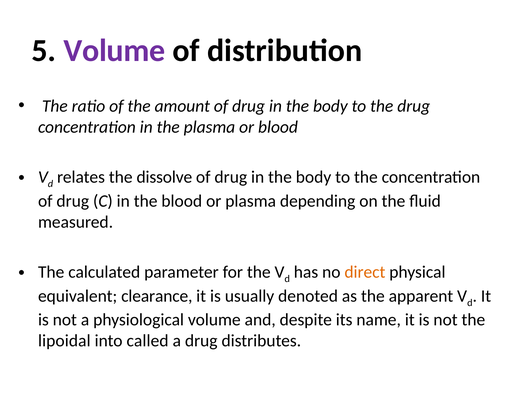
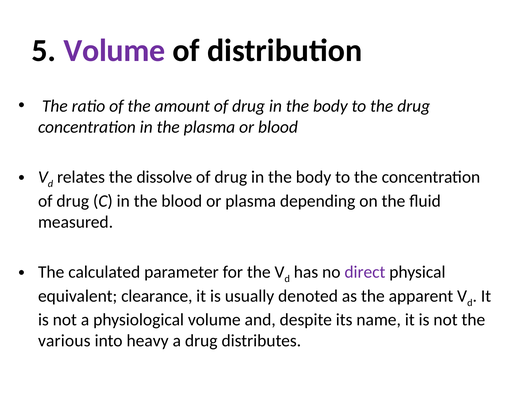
direct colour: orange -> purple
lipoidal: lipoidal -> various
called: called -> heavy
